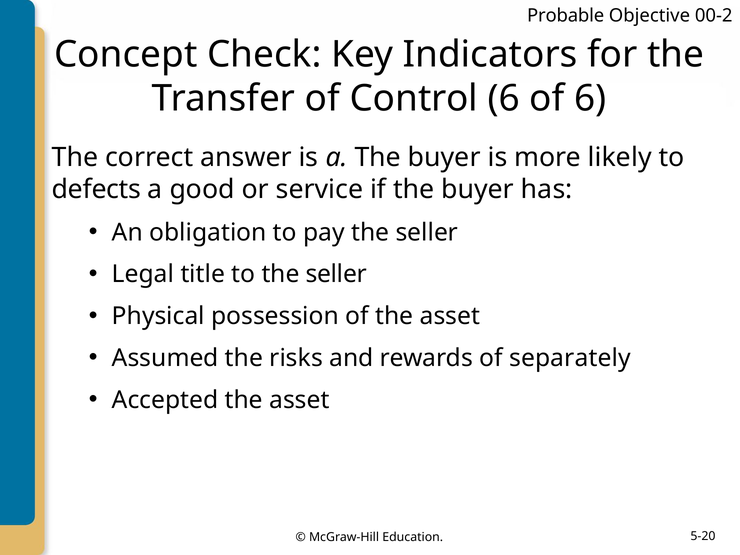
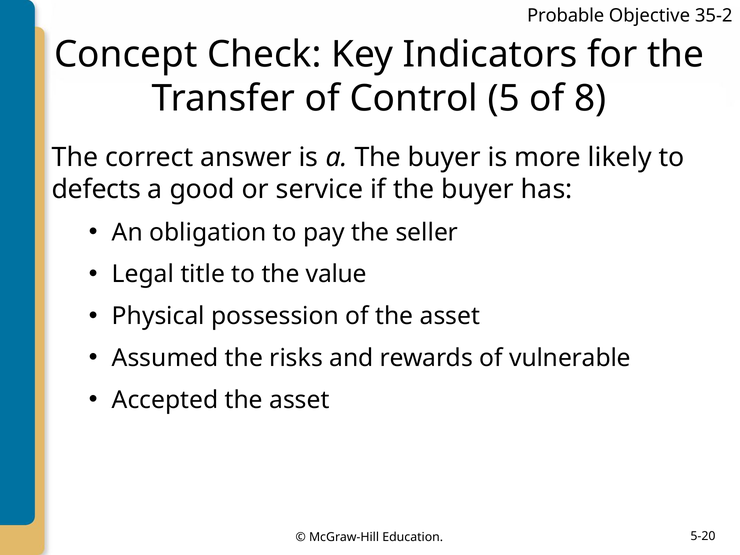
00-2: 00-2 -> 35-2
Control 6: 6 -> 5
of 6: 6 -> 8
to the seller: seller -> value
separately: separately -> vulnerable
